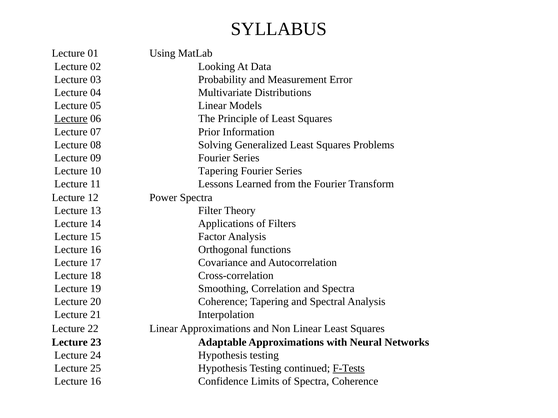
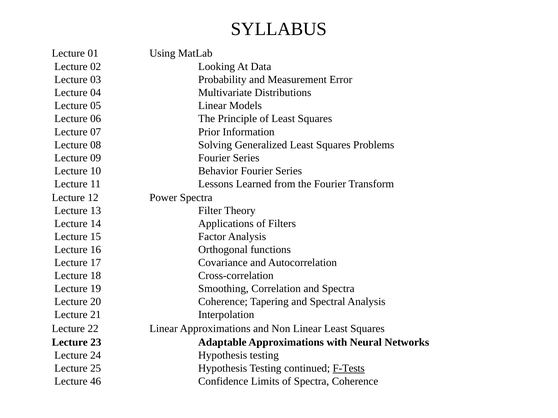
Lecture at (71, 119) underline: present -> none
10 Tapering: Tapering -> Behavior
16 at (96, 382): 16 -> 46
